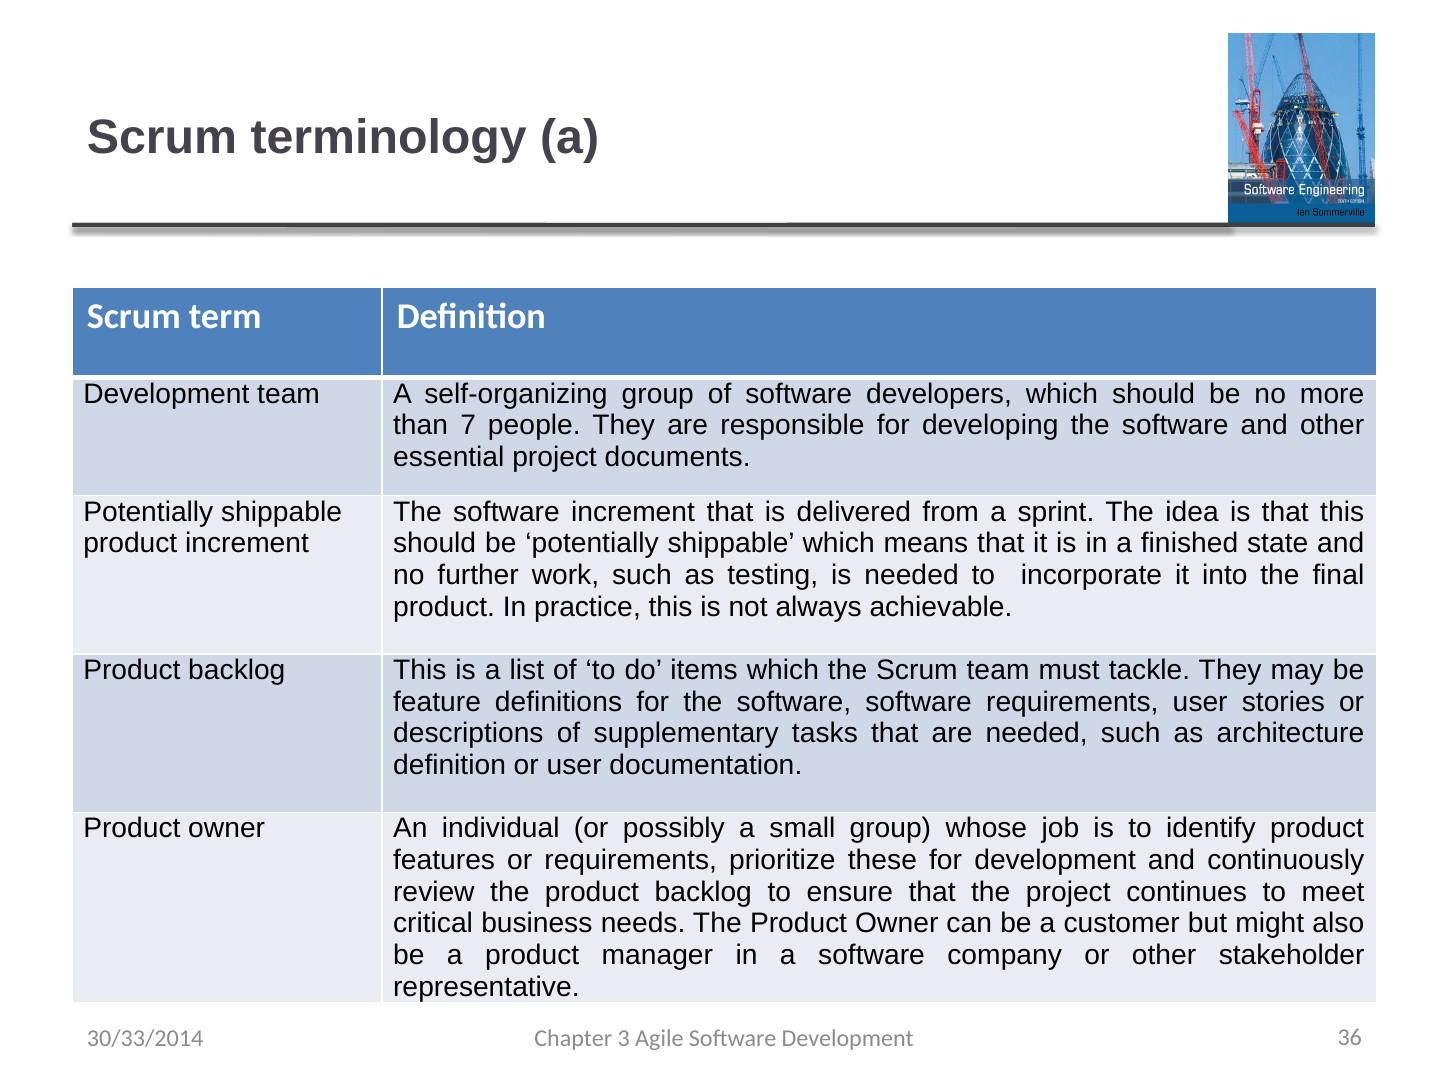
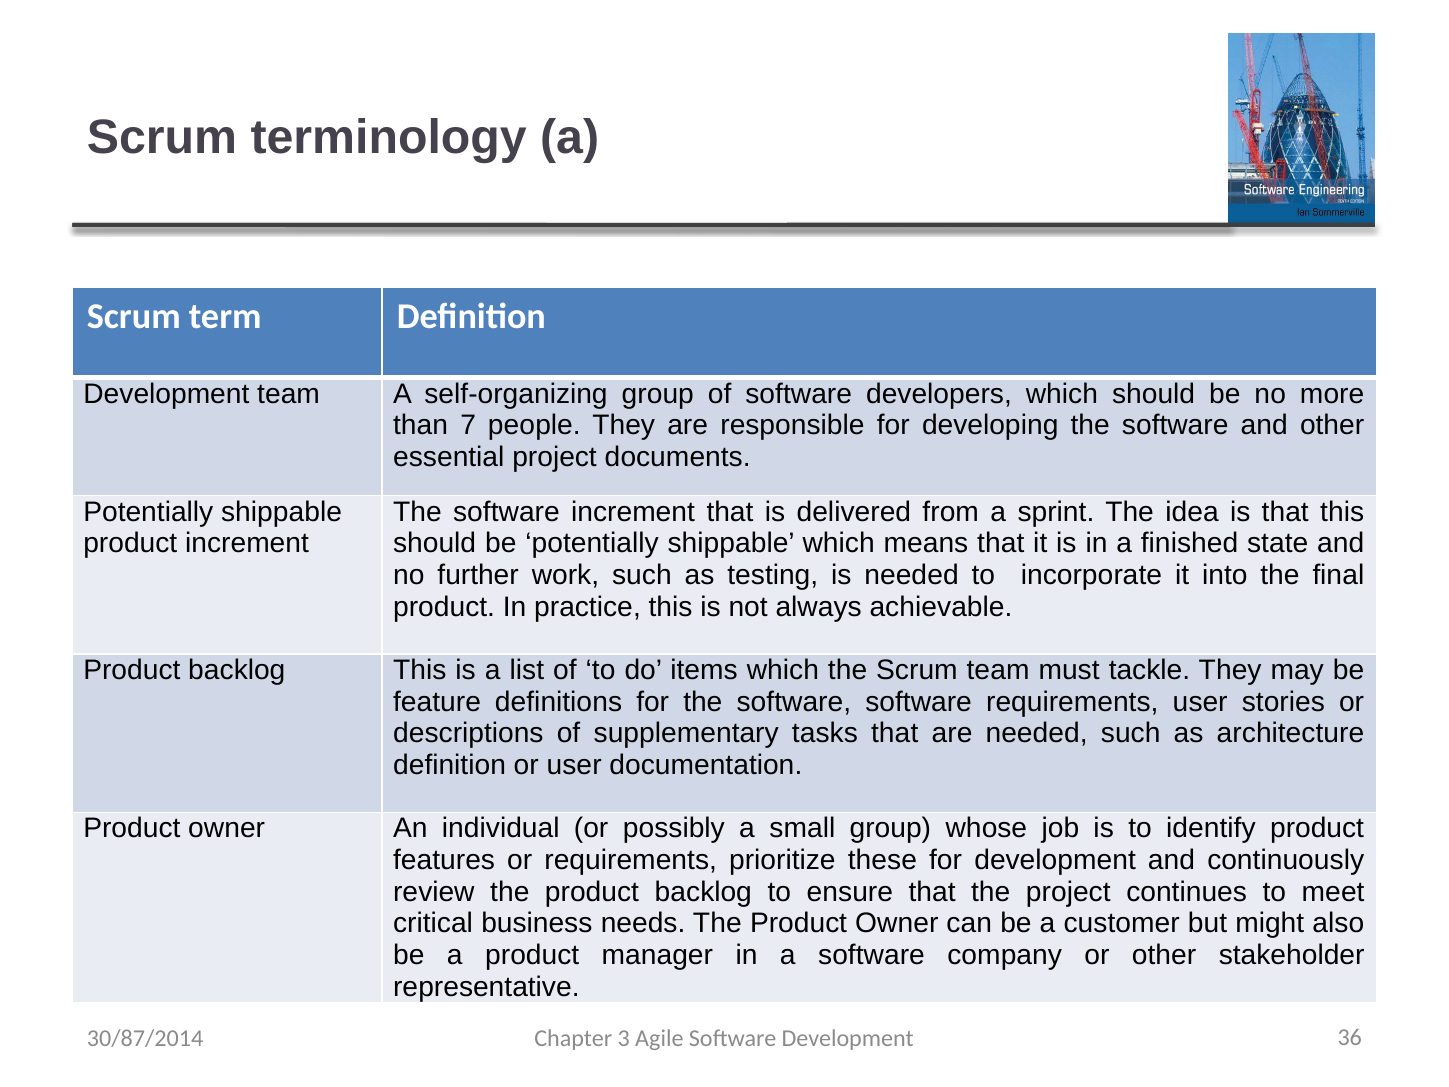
30/33/2014: 30/33/2014 -> 30/87/2014
